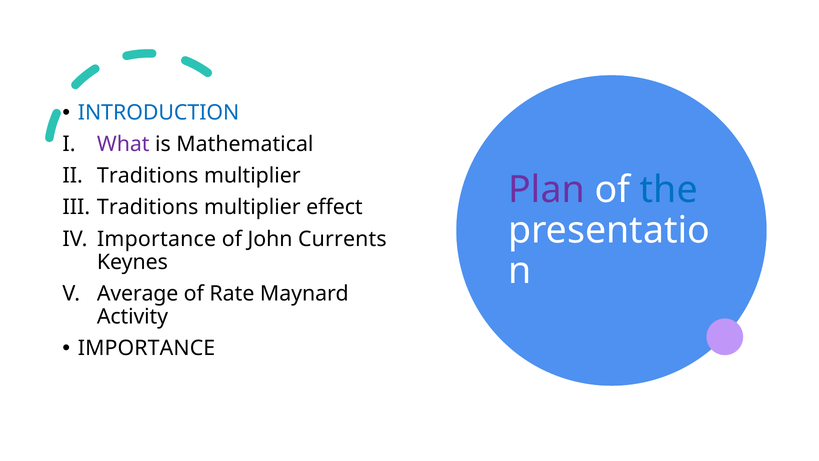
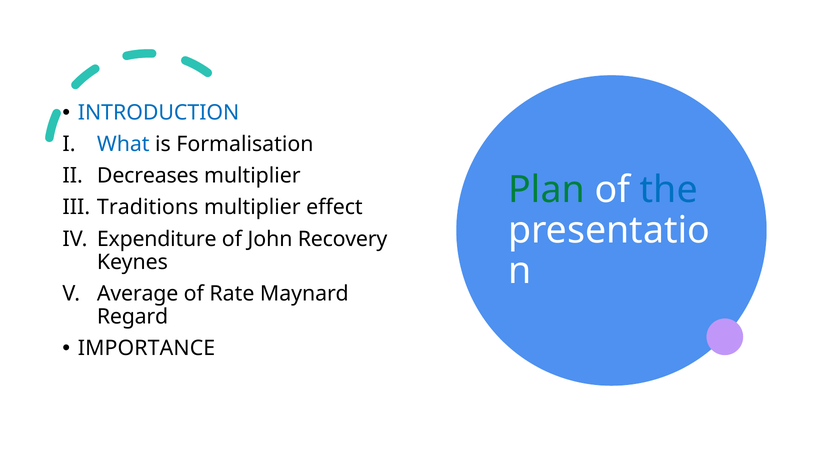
What colour: purple -> blue
Mathematical: Mathematical -> Formalisation
Traditions at (148, 176): Traditions -> Decreases
Plan colour: purple -> green
Importance at (157, 239): Importance -> Expenditure
Currents: Currents -> Recovery
Activity: Activity -> Regard
